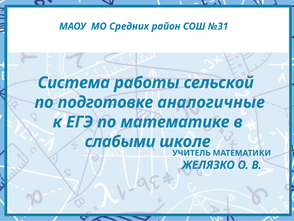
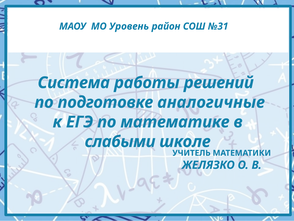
Средних: Средних -> Уровень
сельской: сельской -> решений
